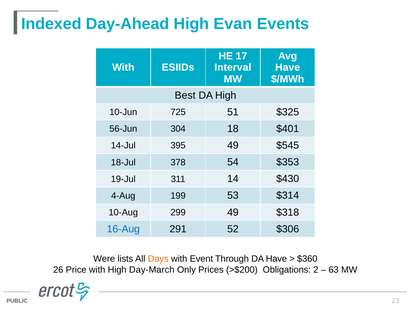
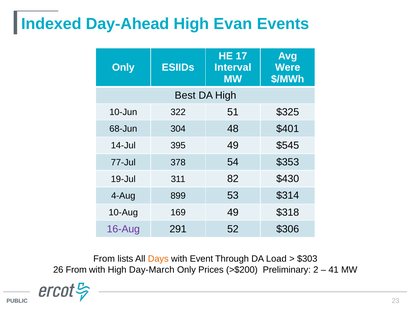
With at (123, 67): With -> Only
Have at (288, 67): Have -> Were
725: 725 -> 322
56-Jun: 56-Jun -> 68-Jun
18: 18 -> 48
18-Jul: 18-Jul -> 77-Jul
14: 14 -> 82
199: 199 -> 899
299: 299 -> 169
16-Aug colour: blue -> purple
Were at (104, 258): Were -> From
DA Have: Have -> Load
$360: $360 -> $303
26 Price: Price -> From
Obligations: Obligations -> Preliminary
63: 63 -> 41
